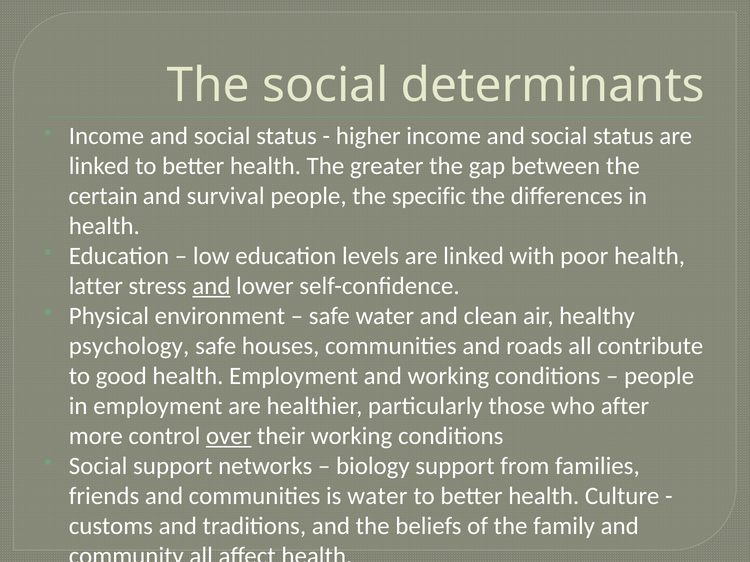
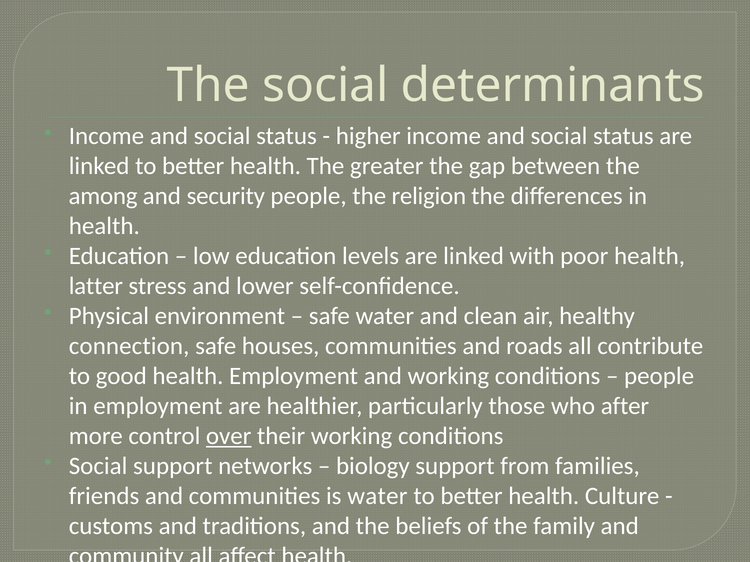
certain: certain -> among
survival: survival -> security
specific: specific -> religion
and at (211, 286) underline: present -> none
psychology: psychology -> connection
